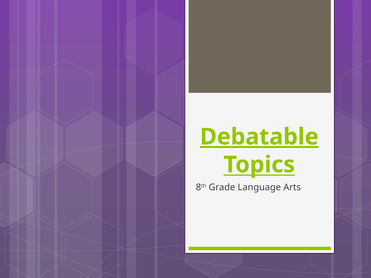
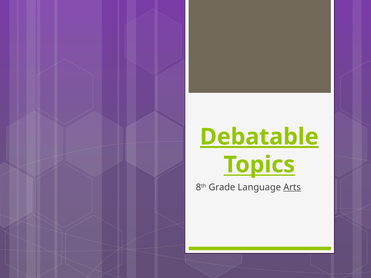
Arts underline: none -> present
